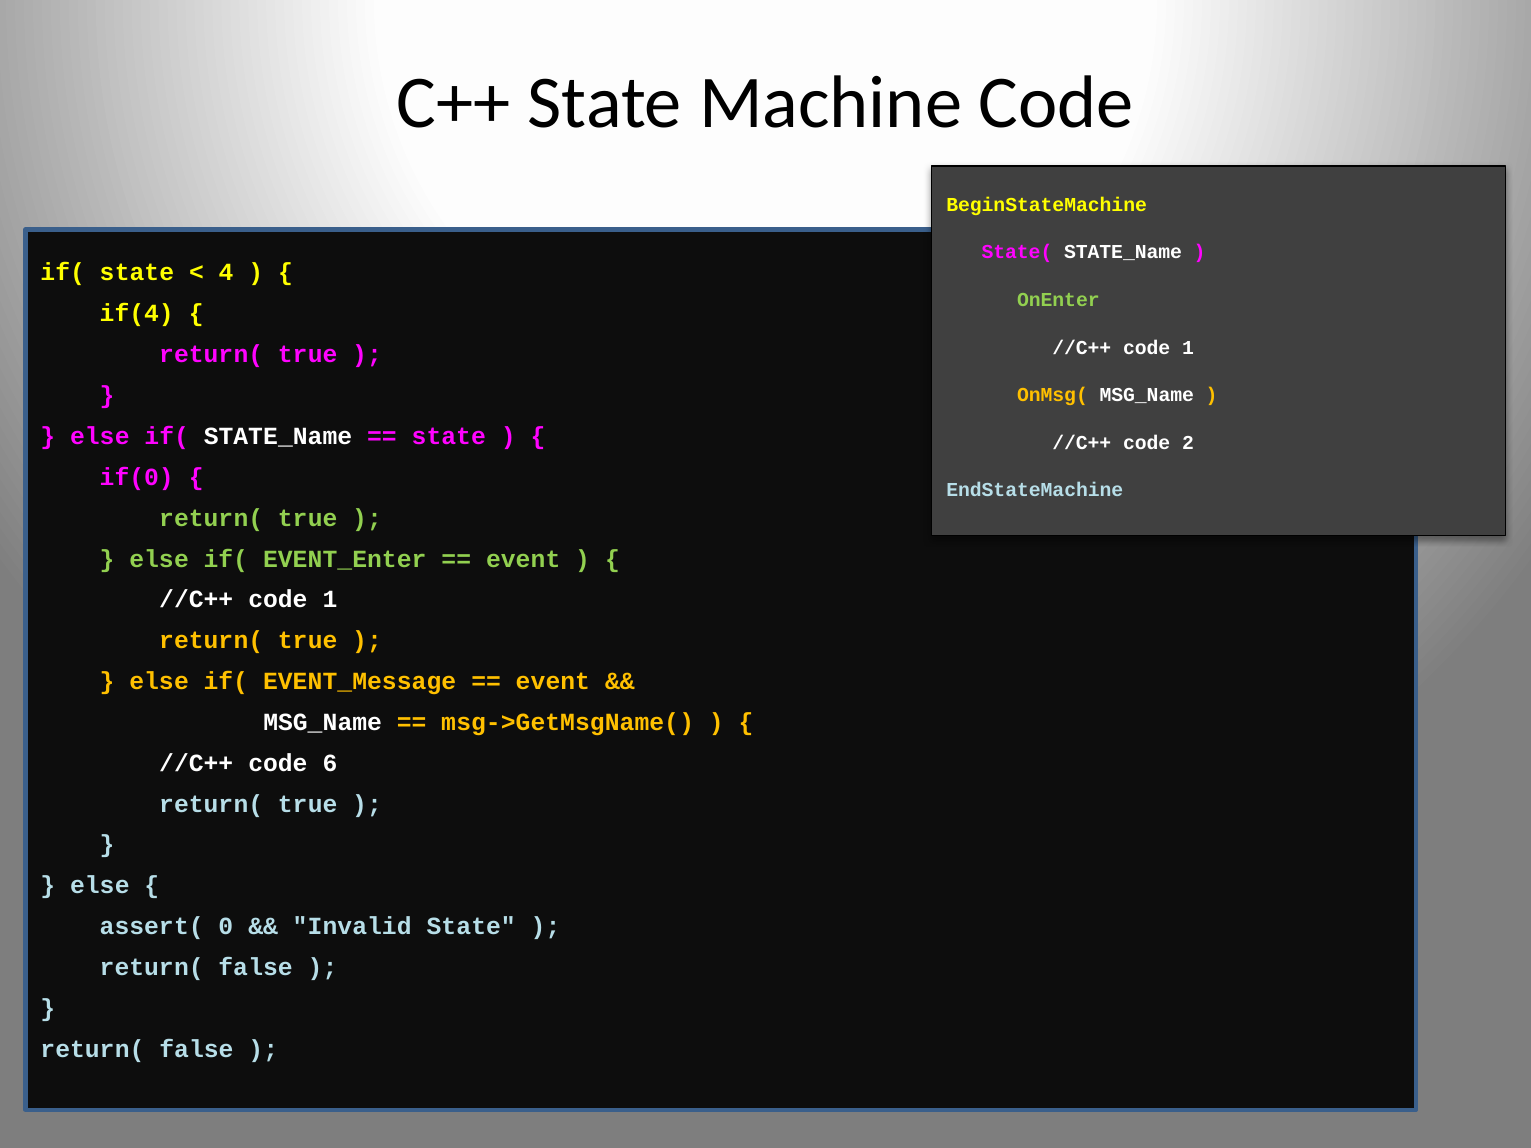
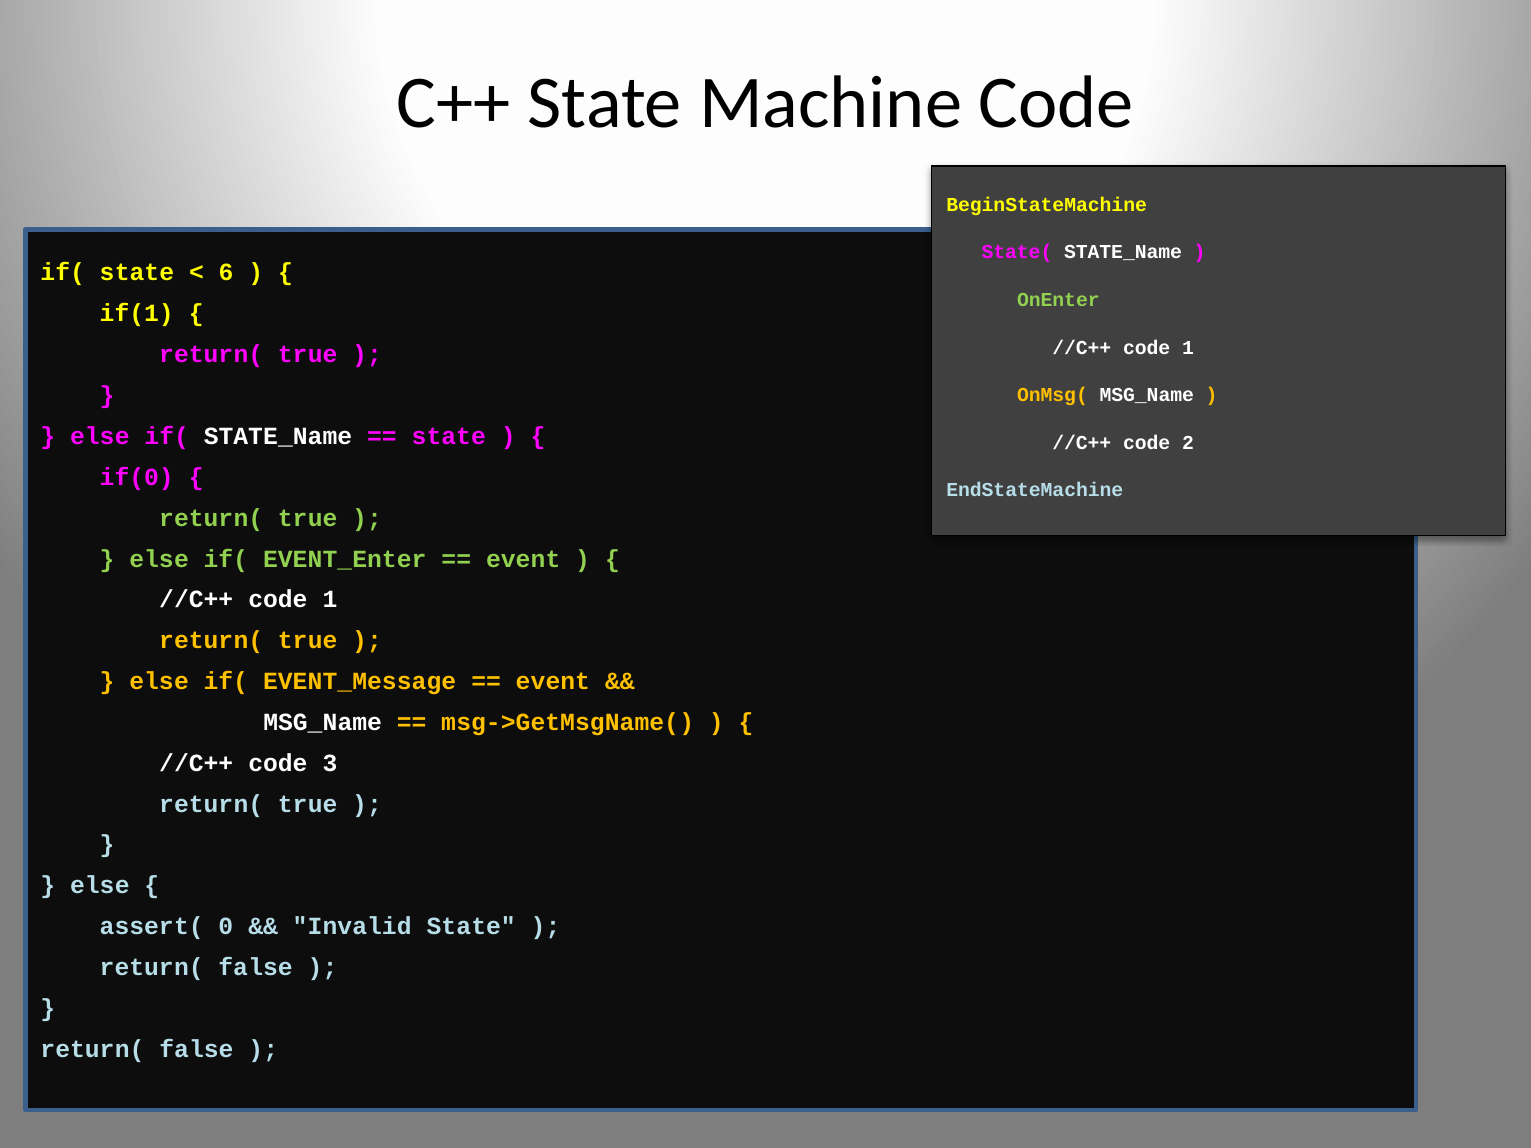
4: 4 -> 6
if(4: if(4 -> if(1
6: 6 -> 3
